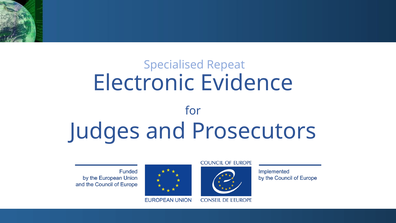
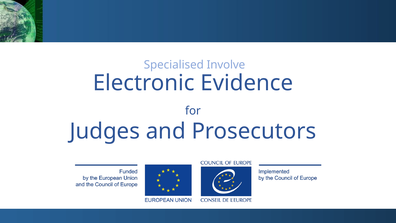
Repeat: Repeat -> Involve
